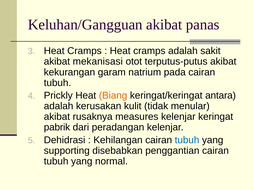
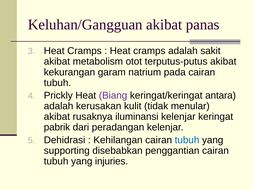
mekanisasi: mekanisasi -> metabolism
Biang colour: orange -> purple
measures: measures -> iluminansi
normal: normal -> injuries
